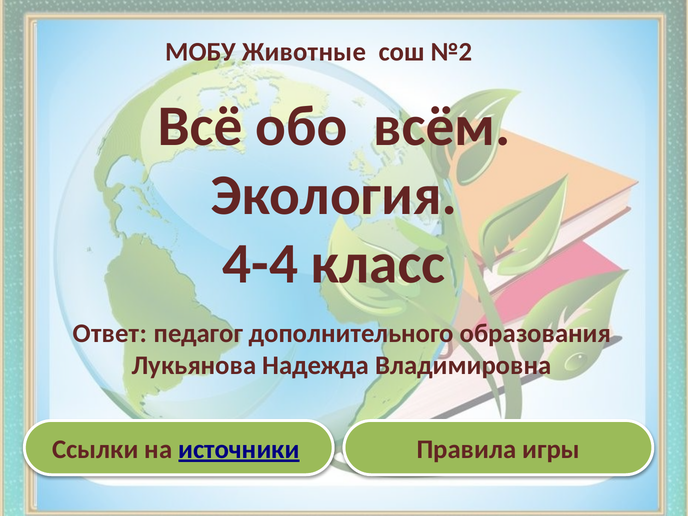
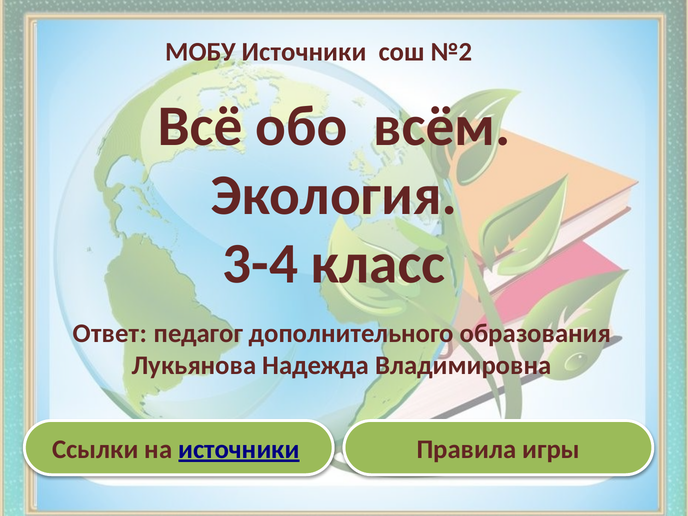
МОБУ Животные: Животные -> Источники
4-4: 4-4 -> 3-4
